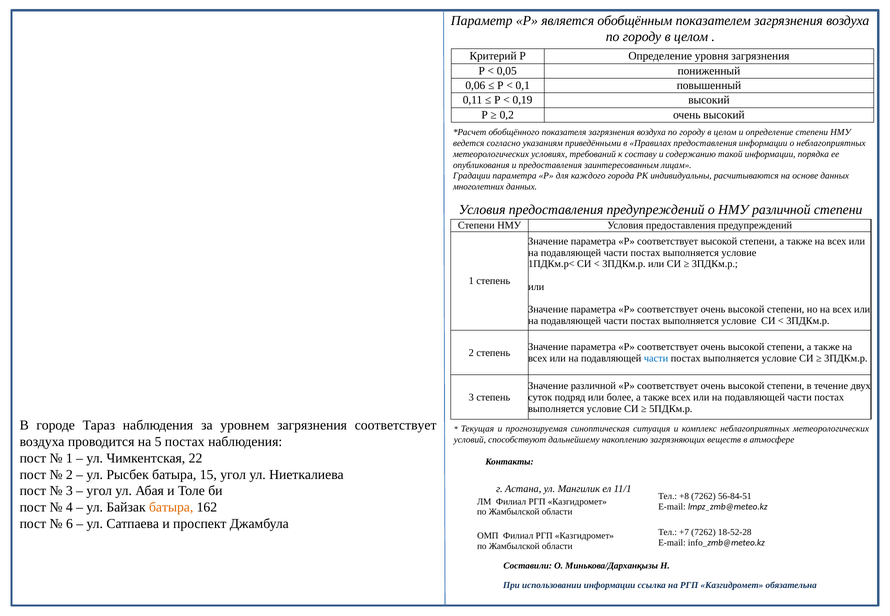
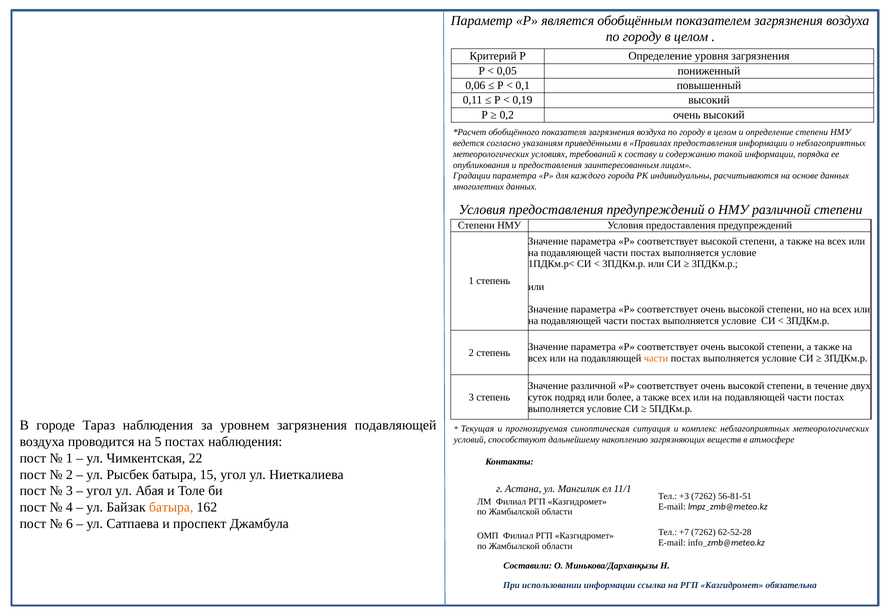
части at (656, 359) colour: blue -> orange
загрязнения соответствует: соответствует -> подавляющей
+8: +8 -> +3
56-84-51: 56-84-51 -> 56-81-51
18-52-28: 18-52-28 -> 62-52-28
